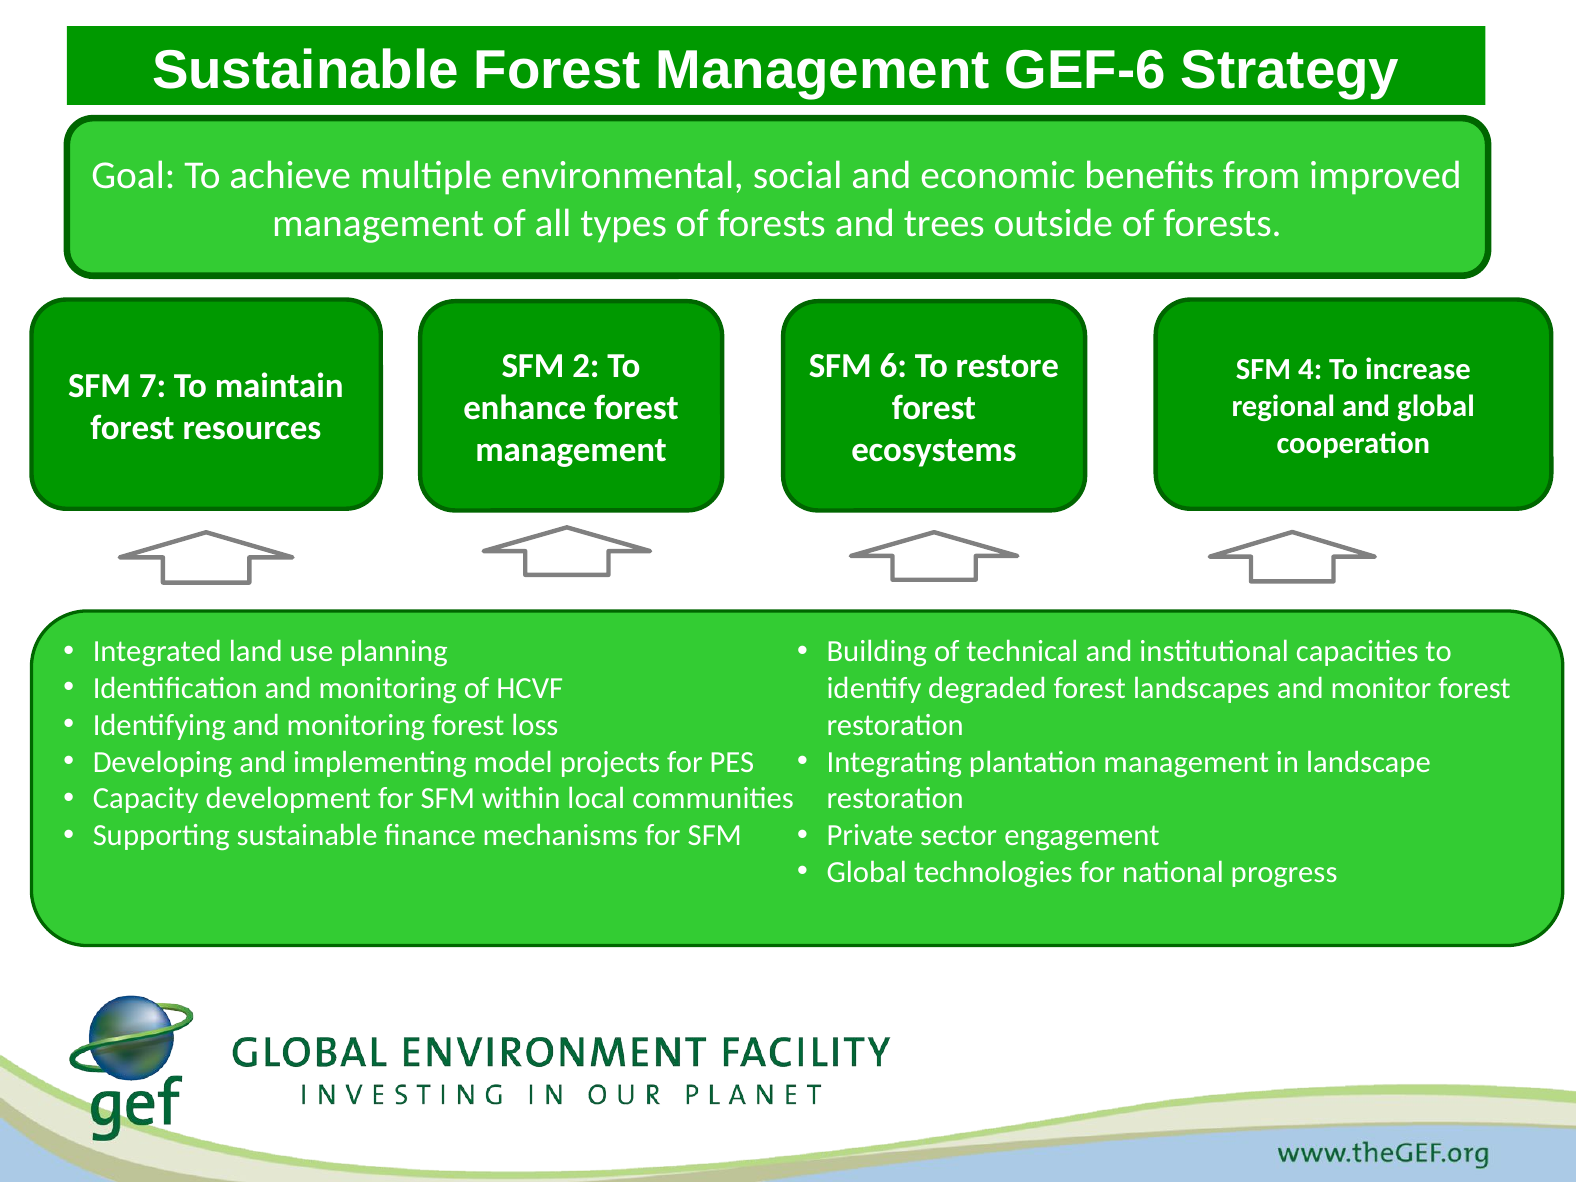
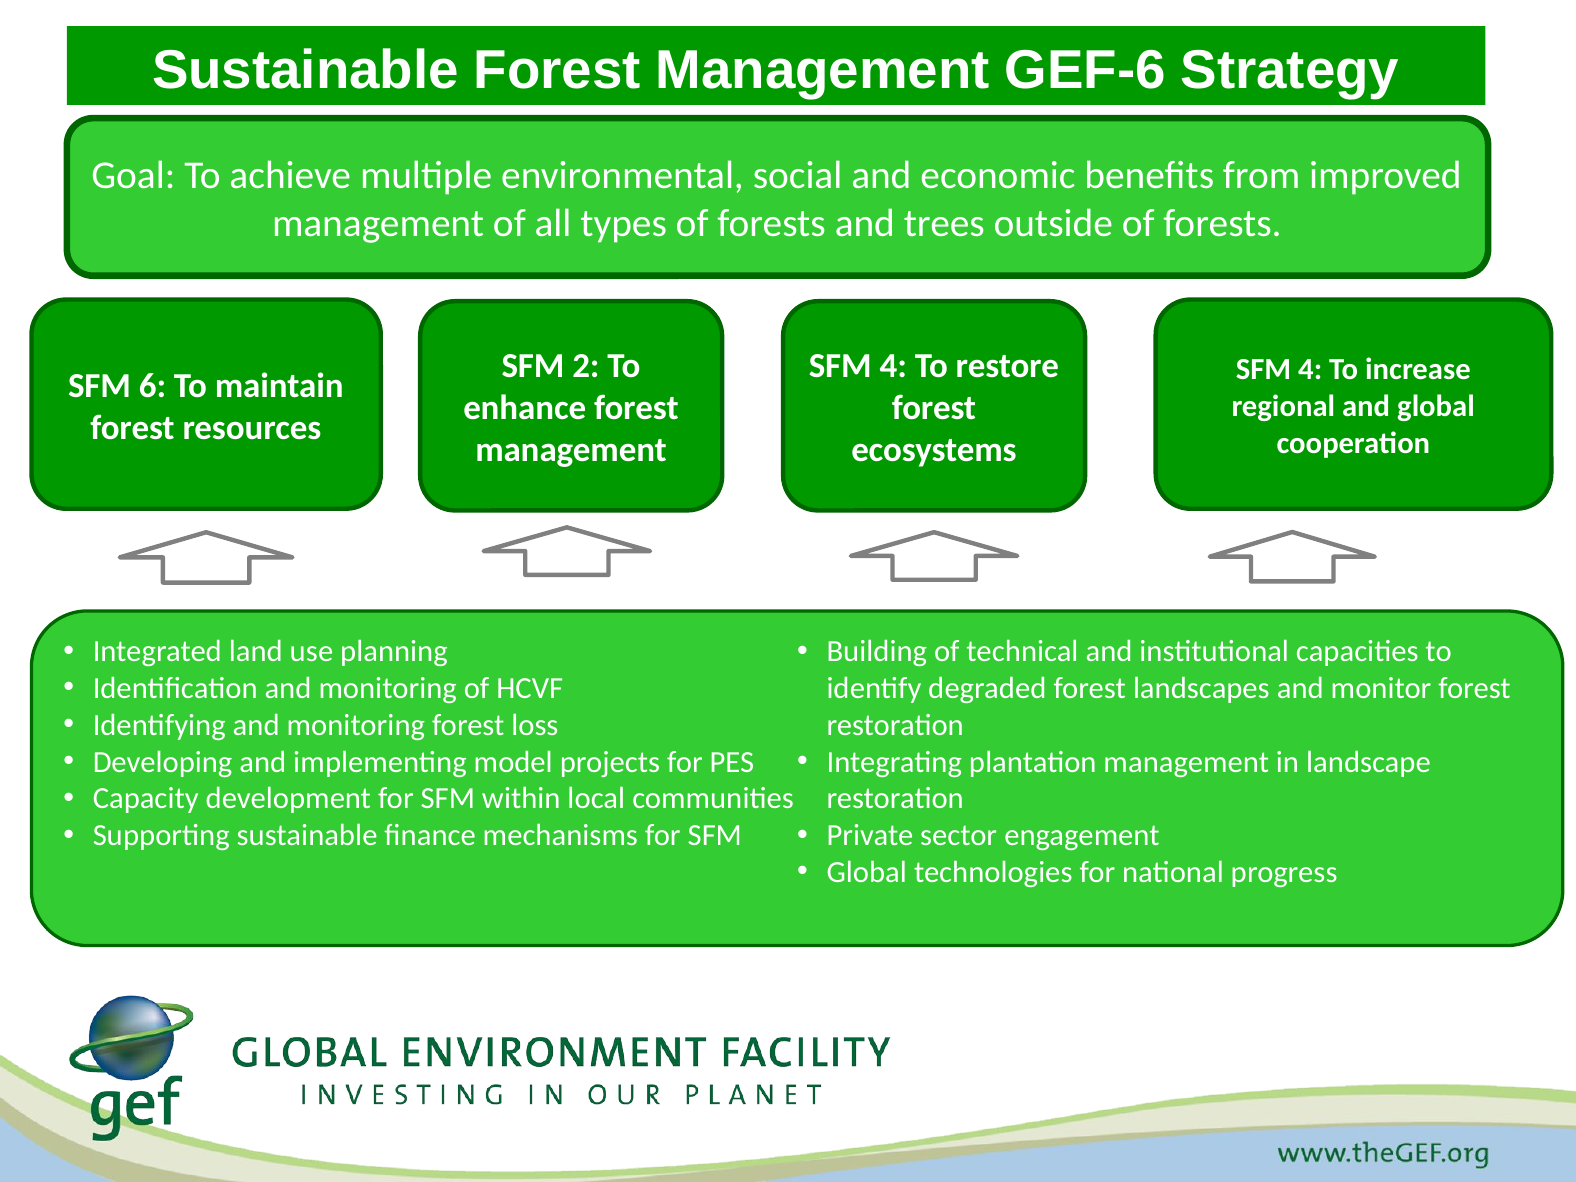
6 at (893, 366): 6 -> 4
7: 7 -> 6
